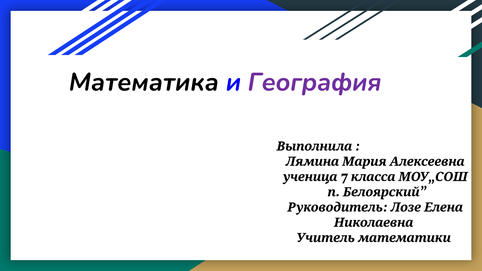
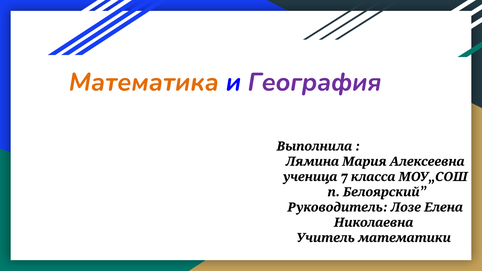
Математика colour: black -> orange
